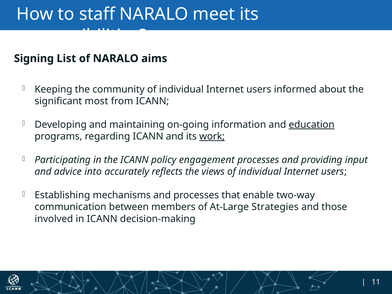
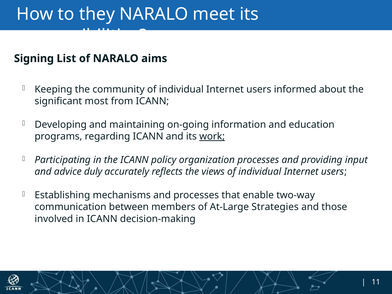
staff: staff -> they
education underline: present -> none
engagement: engagement -> organization
into: into -> duly
